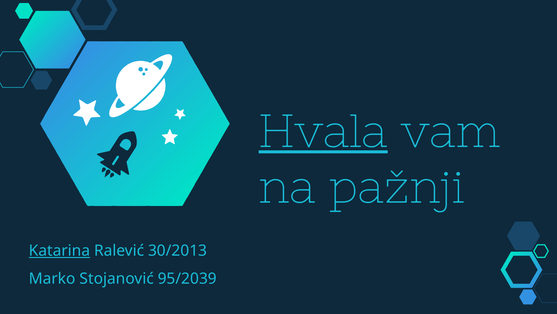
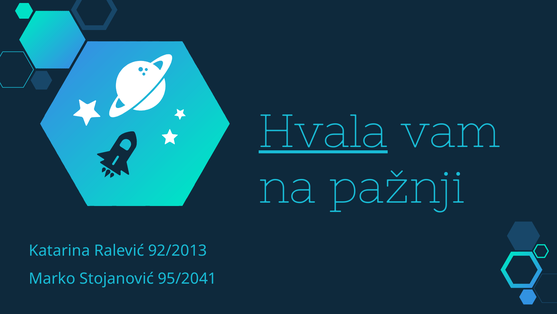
Katarina underline: present -> none
30/2013: 30/2013 -> 92/2013
95/2039: 95/2039 -> 95/2041
